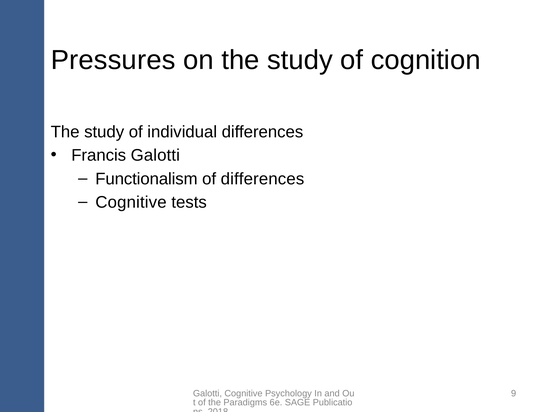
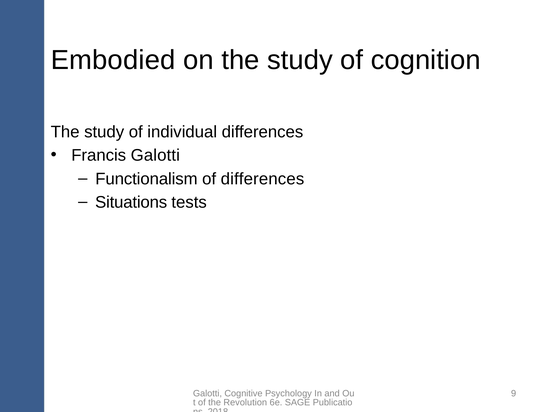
Pressures: Pressures -> Embodied
Cognitive at (131, 202): Cognitive -> Situations
Paradigms: Paradigms -> Revolution
